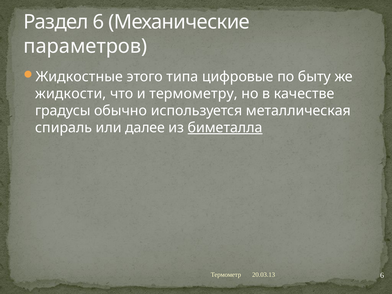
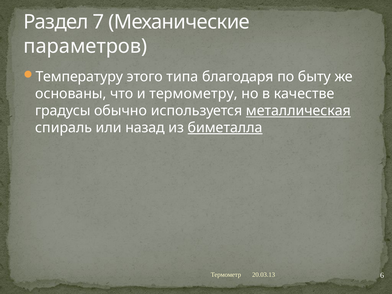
Раздел 6: 6 -> 7
Жидкостные: Жидкостные -> Температуру
цифровые: цифровые -> благодаря
жидкости: жидкости -> основаны
металлическая underline: none -> present
далее: далее -> назад
